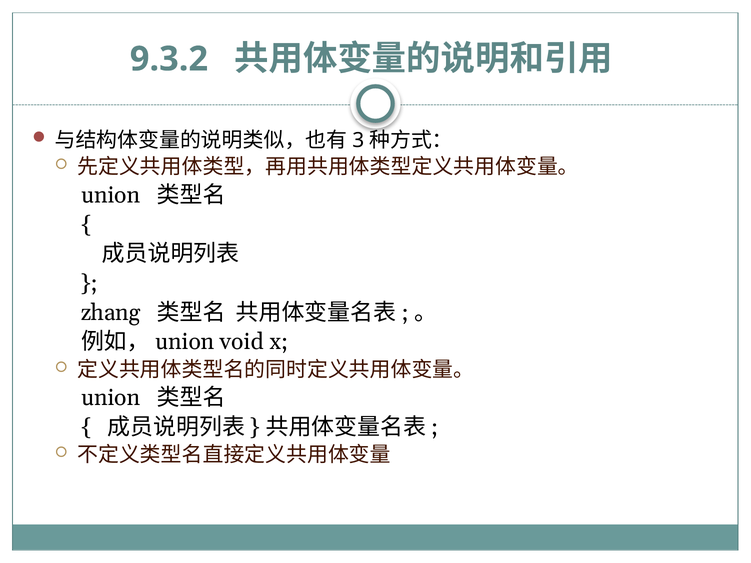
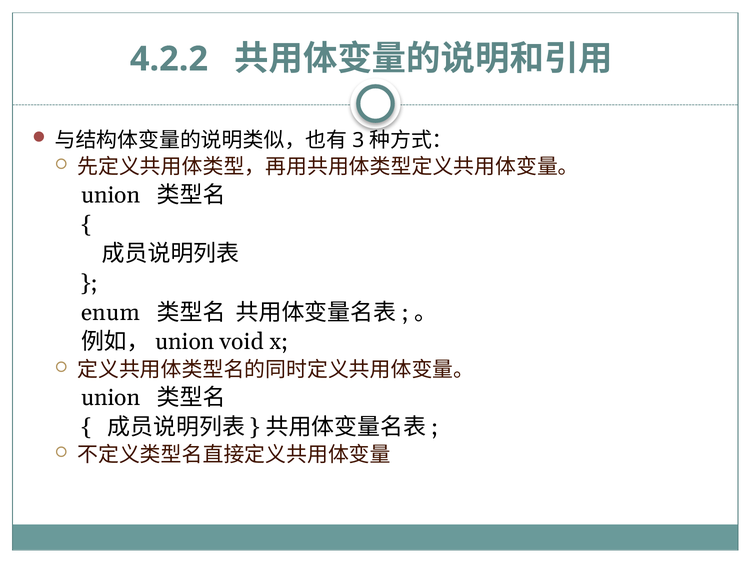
9.3.2: 9.3.2 -> 4.2.2
zhang: zhang -> enum
